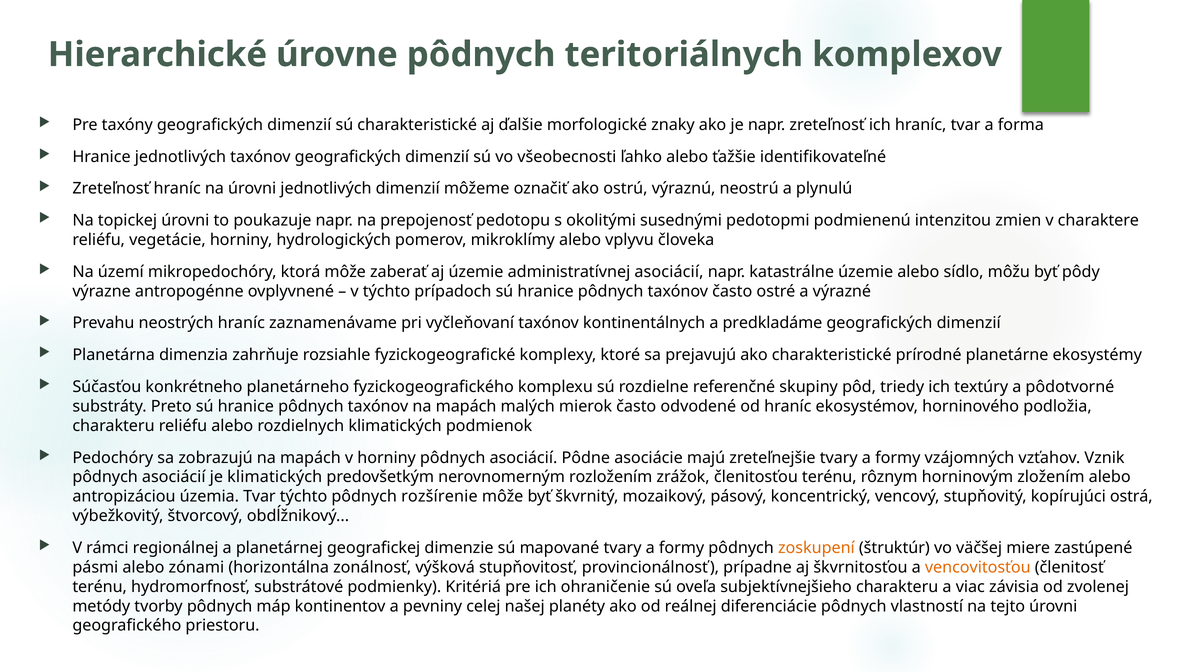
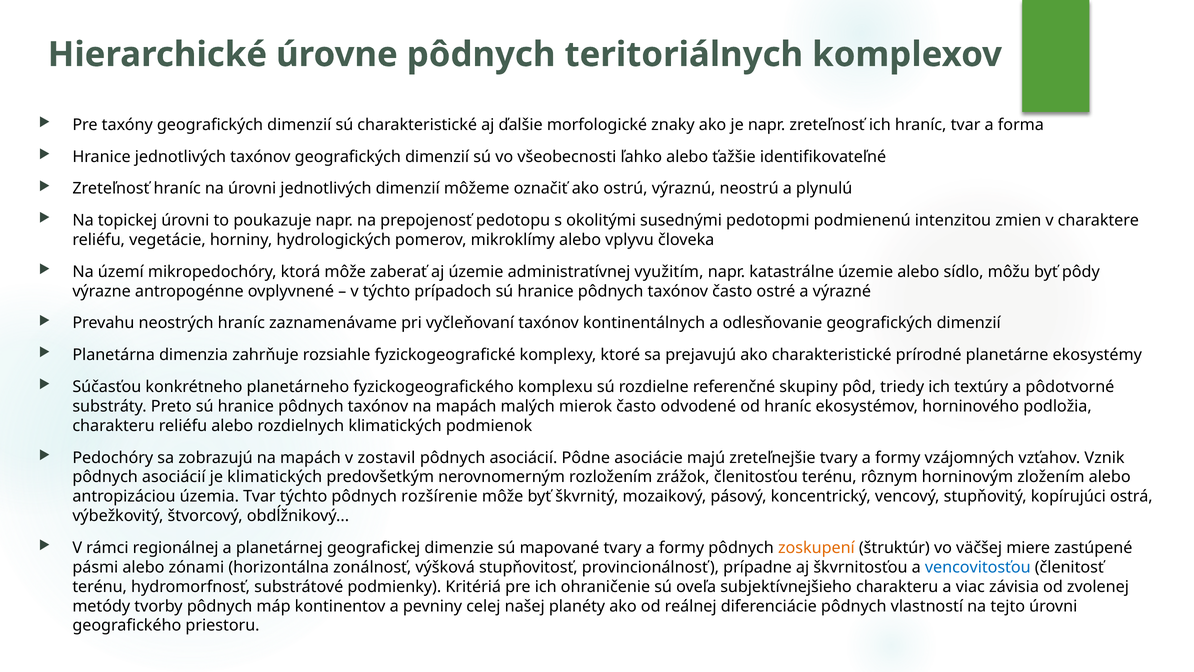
administratívnej asociácií: asociácií -> využitím
predkladáme: predkladáme -> odlesňovanie
v horniny: horniny -> zostavil
vencovitosťou colour: orange -> blue
